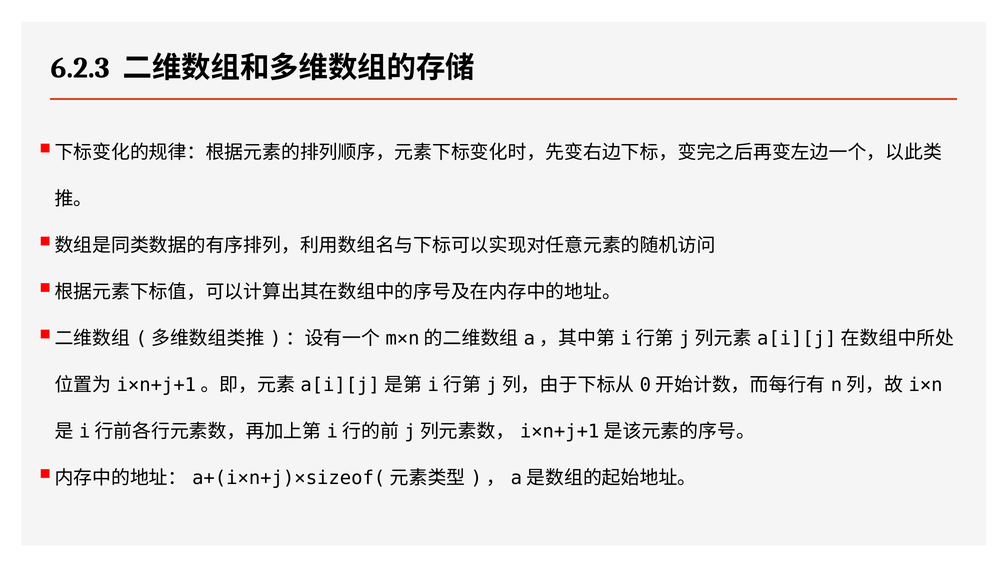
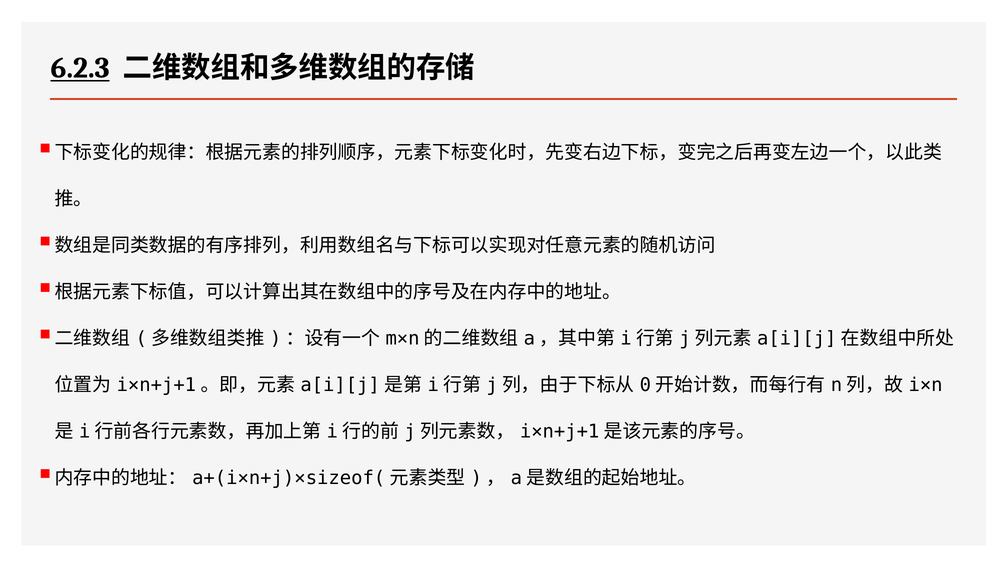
6.2.3 underline: none -> present
